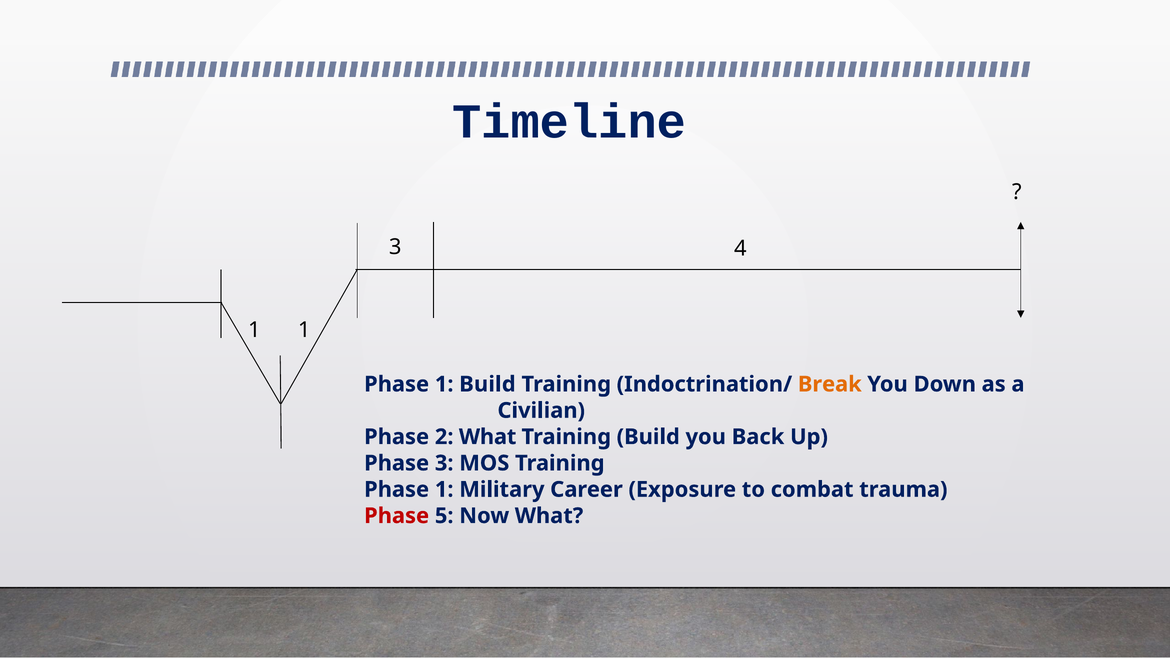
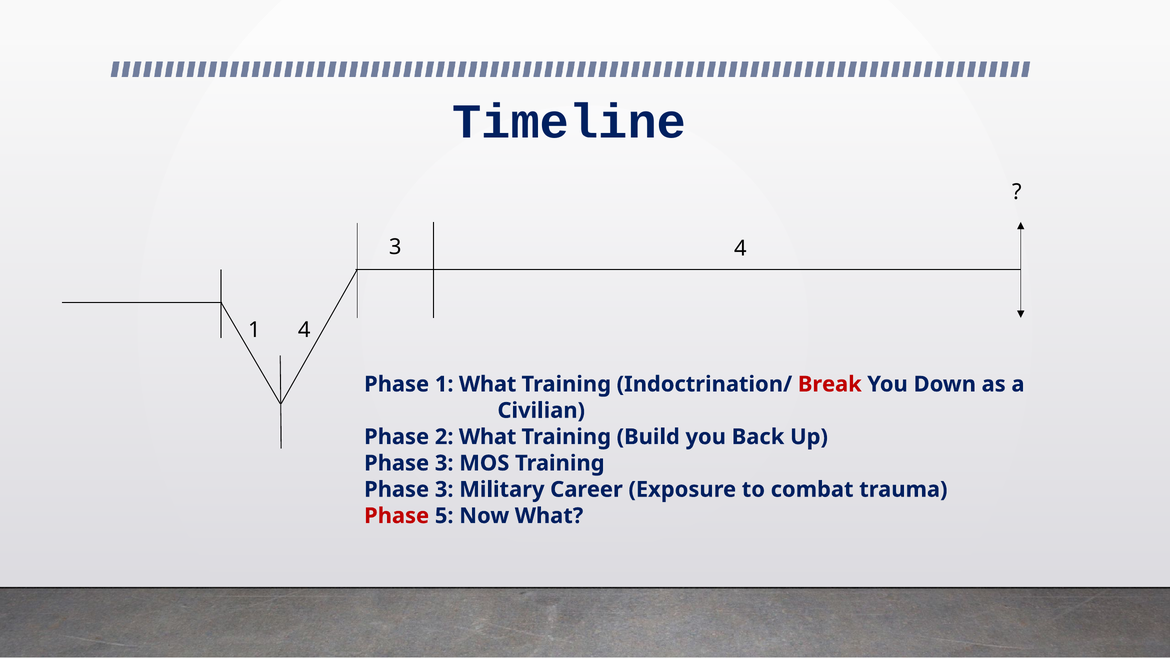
1 1: 1 -> 4
1 Build: Build -> What
Break colour: orange -> red
1 at (444, 490): 1 -> 3
